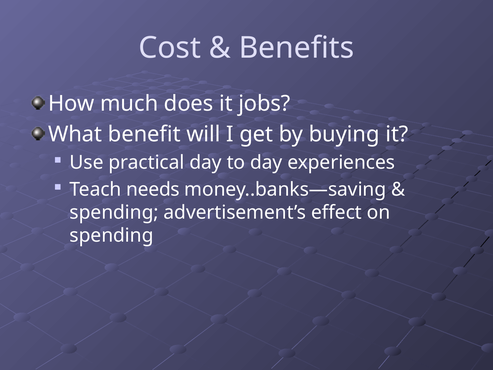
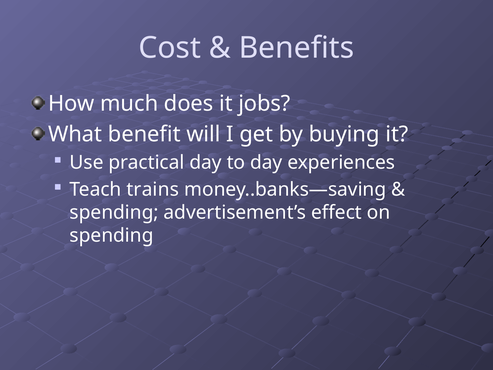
needs: needs -> trains
